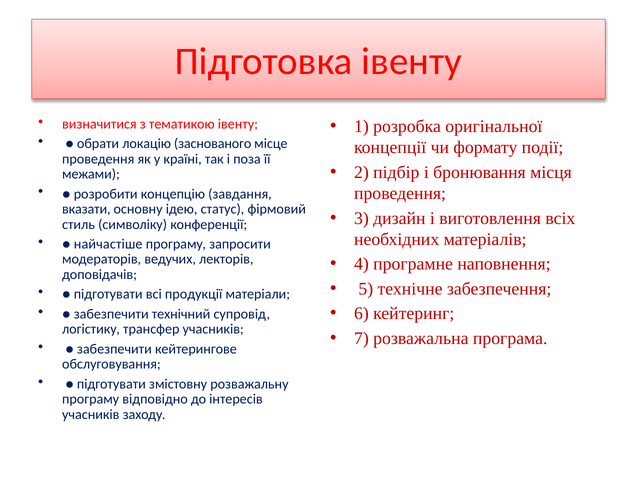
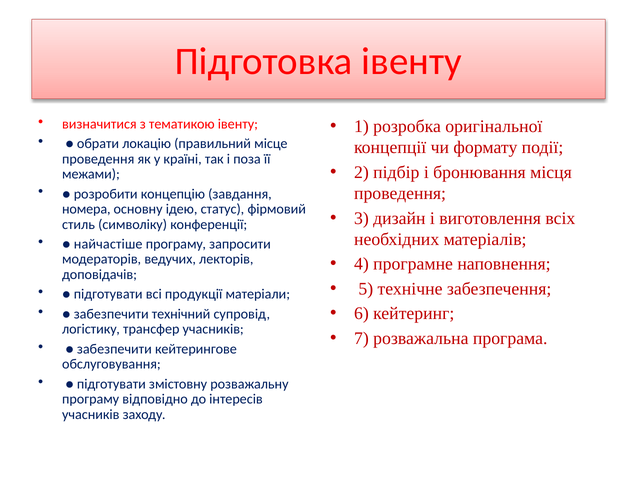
заснованого: заснованого -> правильний
вказати: вказати -> номера
